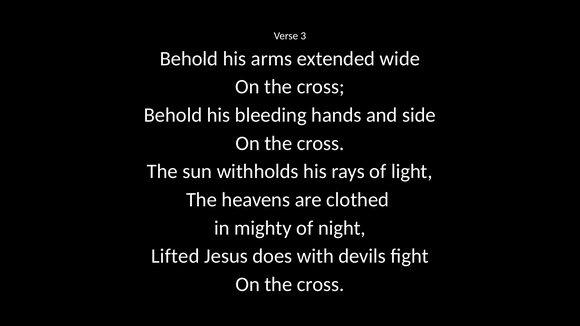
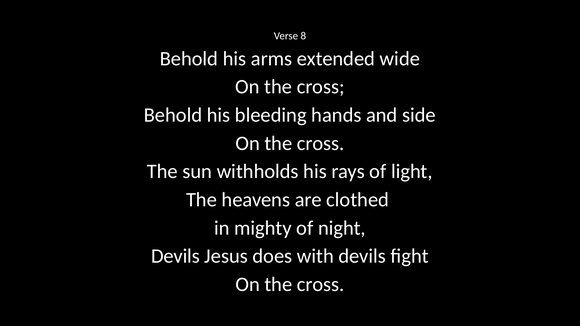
3: 3 -> 8
Lifted at (175, 256): Lifted -> Devils
